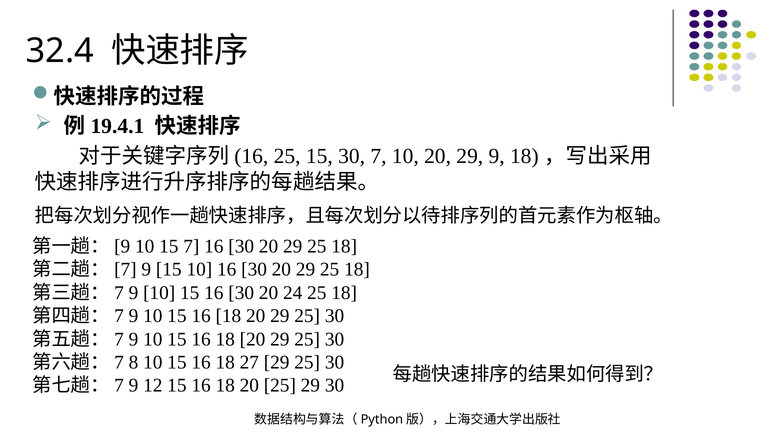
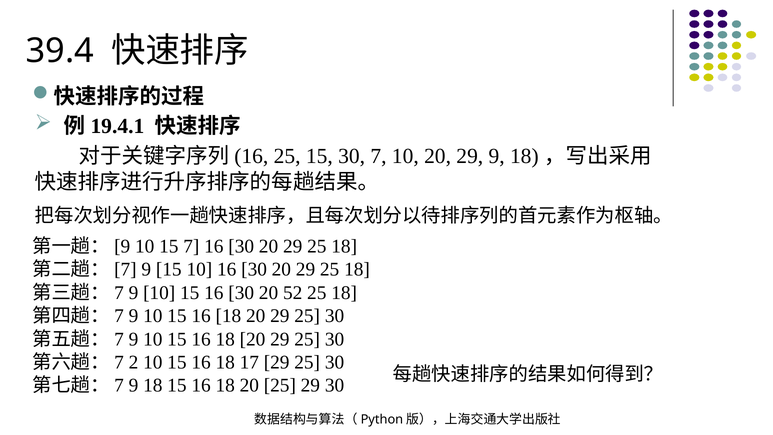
32.4: 32.4 -> 39.4
24: 24 -> 52
8: 8 -> 2
27: 27 -> 17
12 at (153, 385): 12 -> 18
